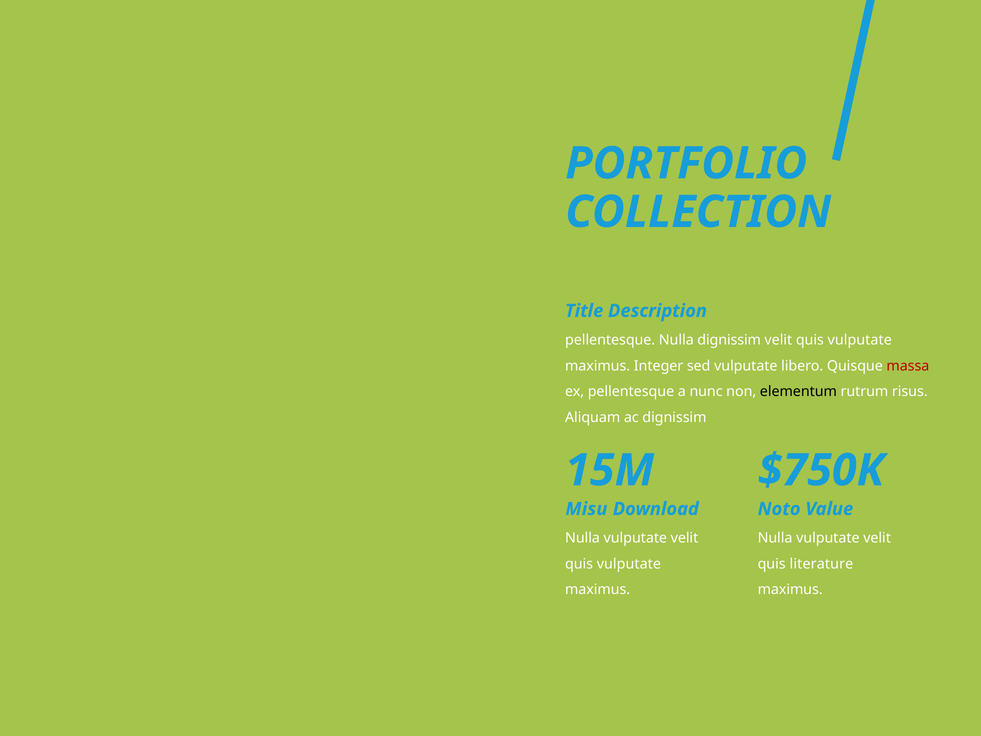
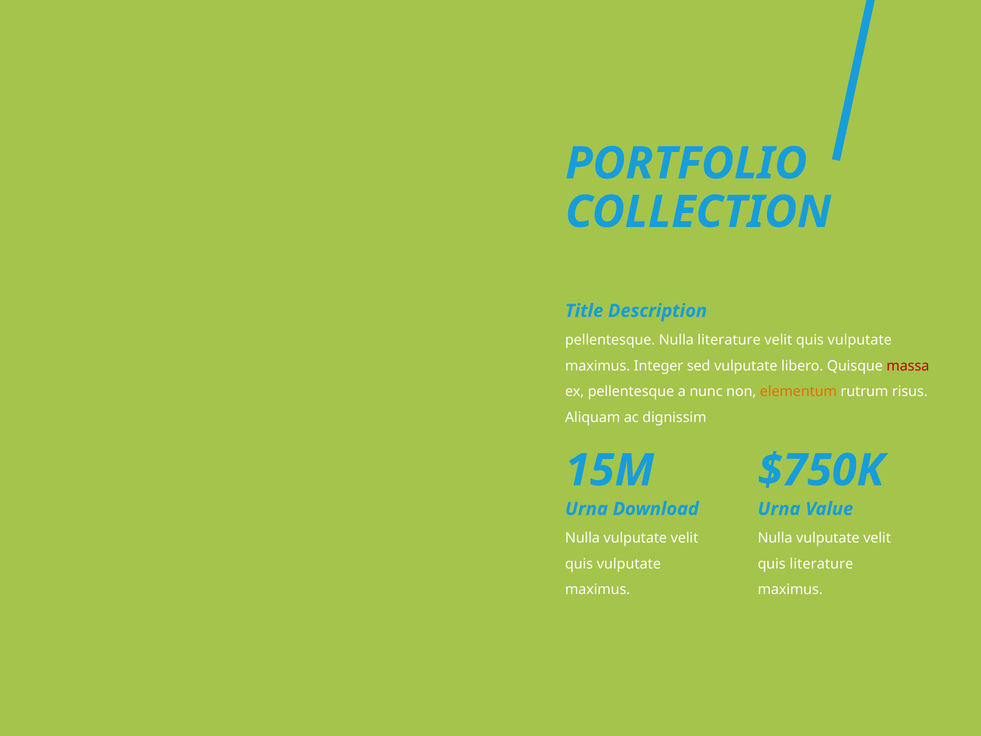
Nulla dignissim: dignissim -> literature
elementum colour: black -> orange
Misu at (586, 509): Misu -> Urna
Noto at (779, 509): Noto -> Urna
